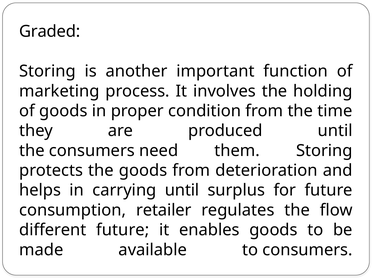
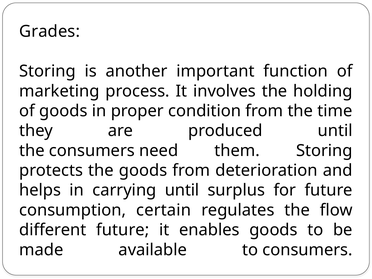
Graded: Graded -> Grades
retailer: retailer -> certain
